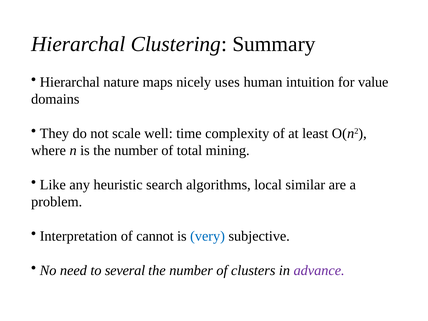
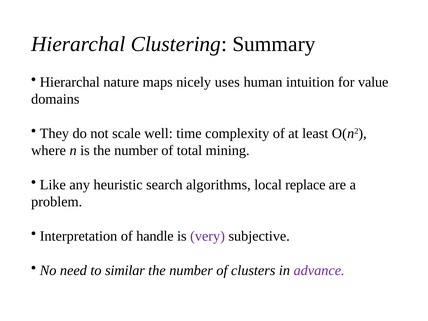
similar: similar -> replace
cannot: cannot -> handle
very colour: blue -> purple
several: several -> similar
